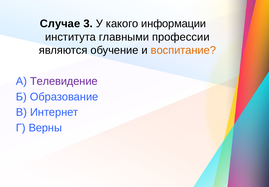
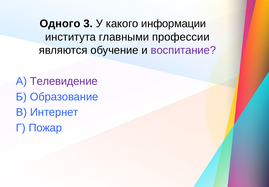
Случае: Случае -> Одного
воспитание colour: orange -> purple
Верны: Верны -> Пожар
